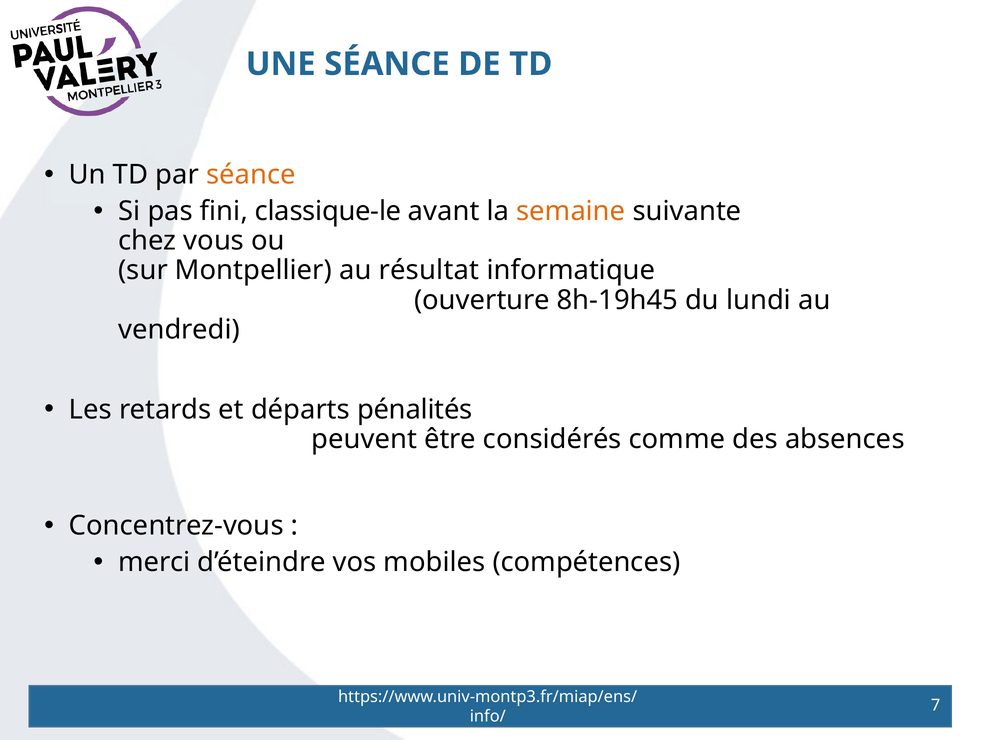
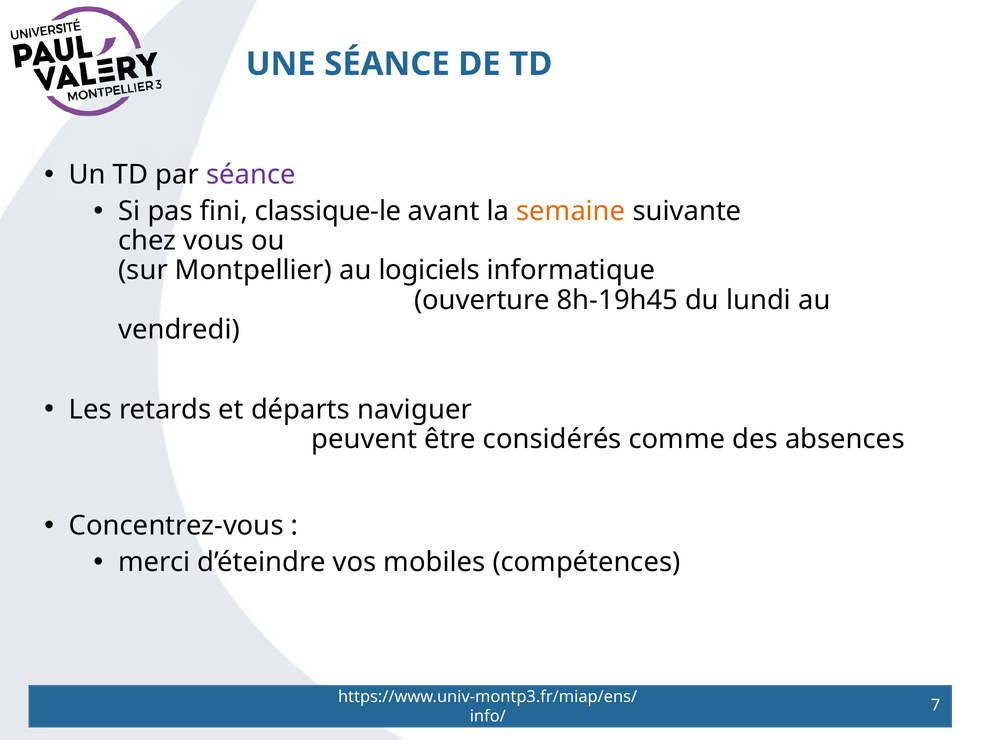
séance at (251, 175) colour: orange -> purple
résultat: résultat -> logiciels
pénalités: pénalités -> naviguer
